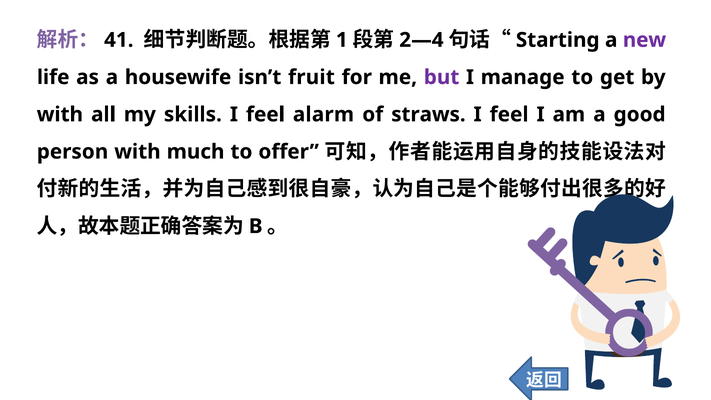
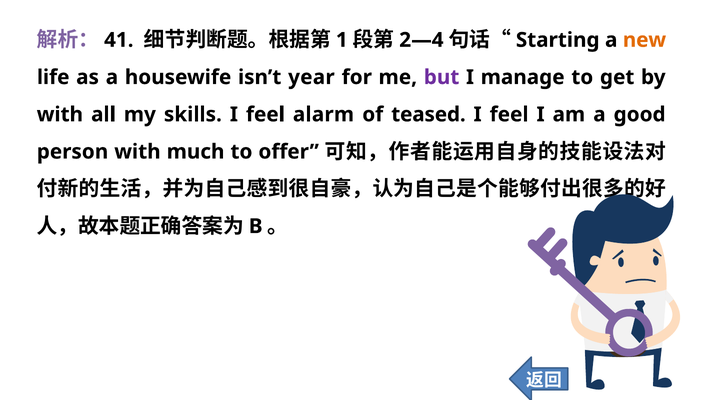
new colour: purple -> orange
fruit: fruit -> year
straws: straws -> teased
